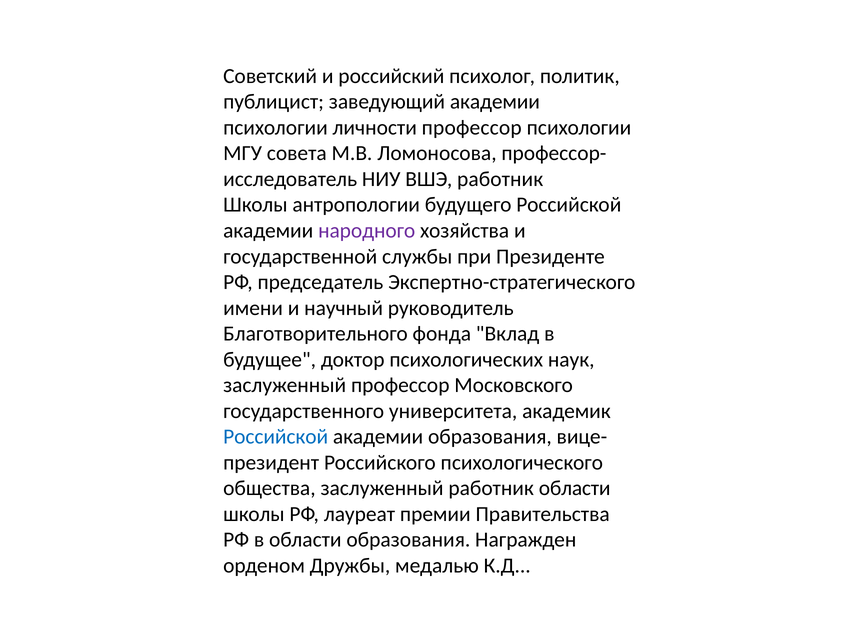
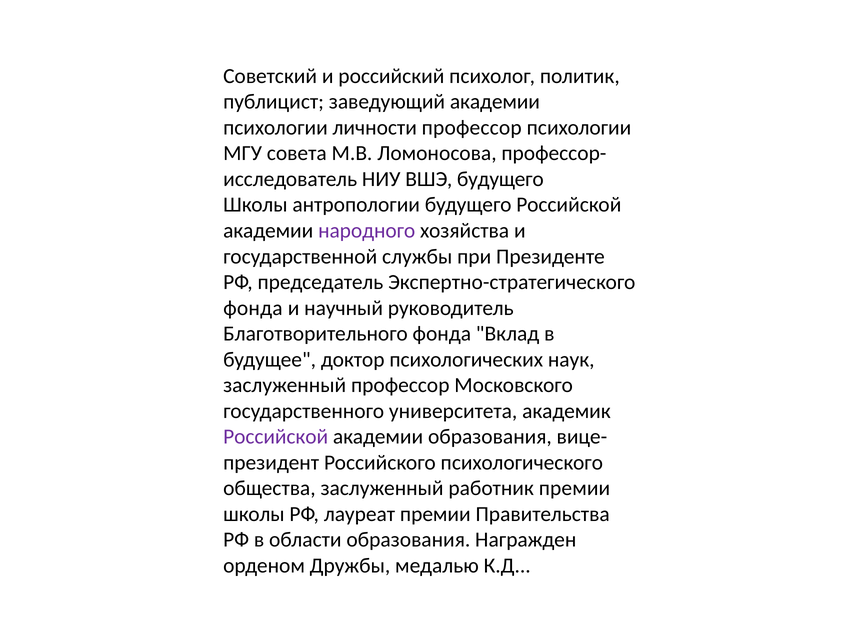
ВШЭ работник: работник -> будущего
имени at (253, 308): имени -> фонда
Российской at (276, 437) colour: blue -> purple
работник области: области -> премии
